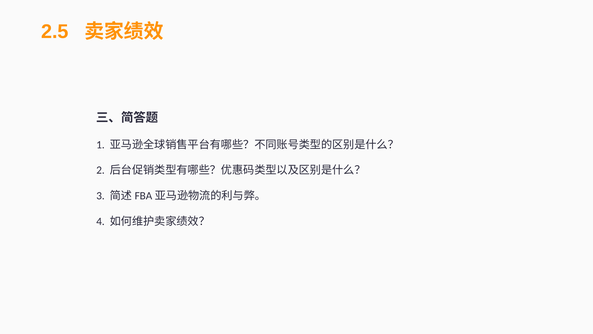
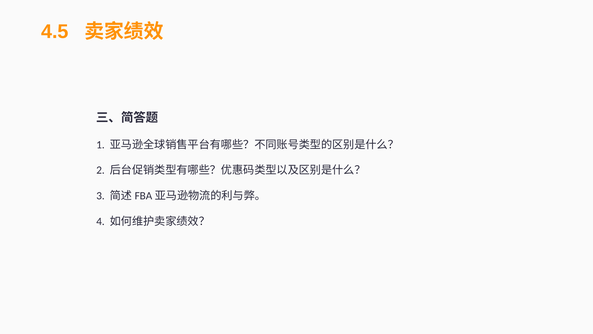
2.5: 2.5 -> 4.5
